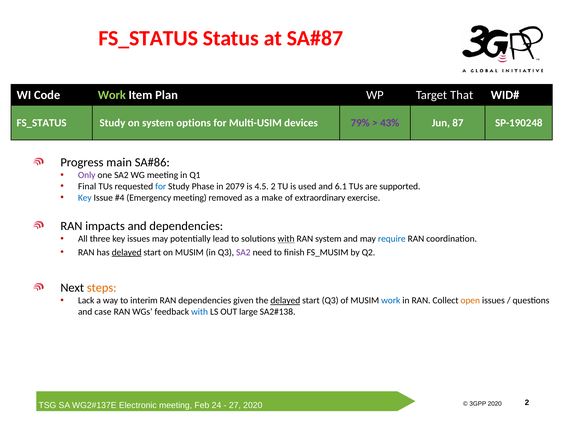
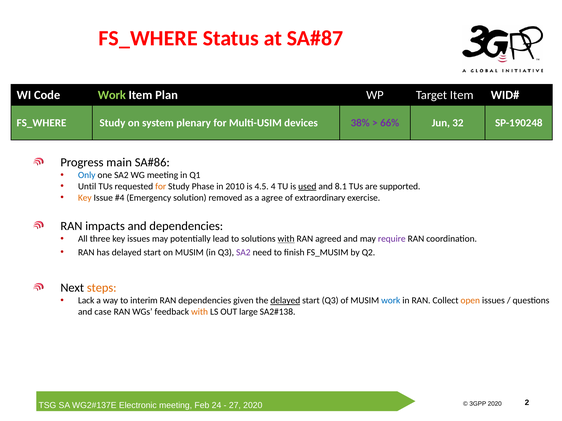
FS_STATUS at (148, 38): FS_STATUS -> FS_WHERE
Target That: That -> Item
FS_STATUS at (42, 123): FS_STATUS -> FS_WHERE
options: options -> plenary
79%: 79% -> 38%
43%: 43% -> 66%
87: 87 -> 32
Only colour: purple -> blue
Final: Final -> Until
for at (161, 187) colour: blue -> orange
2079: 2079 -> 2010
4.5 2: 2 -> 4
used underline: none -> present
6.1: 6.1 -> 8.1
Key at (85, 198) colour: blue -> orange
Emergency meeting: meeting -> solution
make: make -> agree
RAN system: system -> agreed
require colour: blue -> purple
delayed at (127, 253) underline: present -> none
with at (200, 312) colour: blue -> orange
